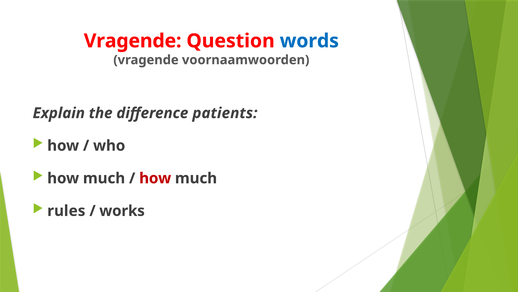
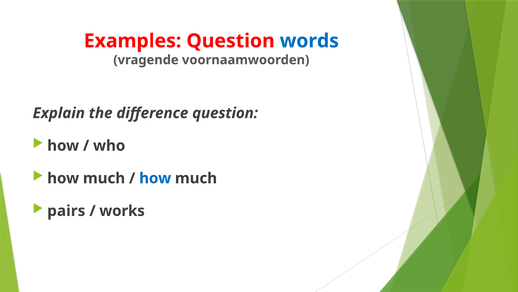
Vragende at (133, 41): Vragende -> Examples
difference patients: patients -> question
how at (155, 178) colour: red -> blue
rules: rules -> pairs
